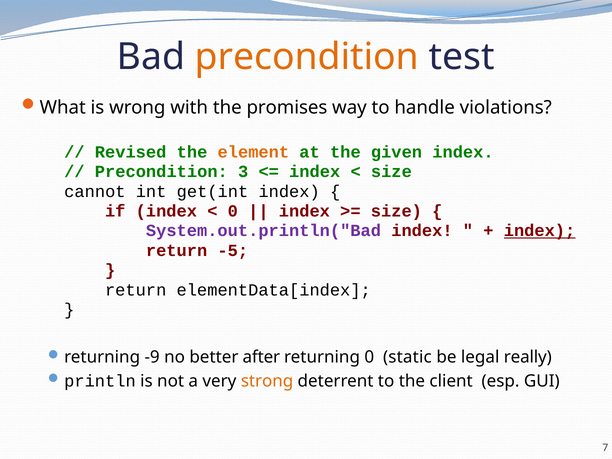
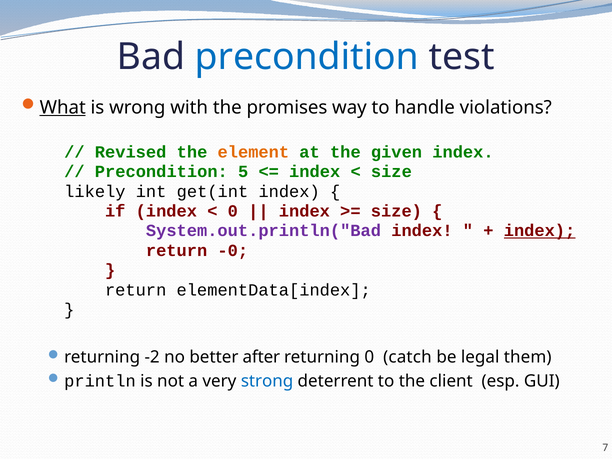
precondition at (307, 57) colour: orange -> blue
What underline: none -> present
3: 3 -> 5
cannot: cannot -> likely
-5: -5 -> -0
-9: -9 -> -2
static: static -> catch
really: really -> them
strong colour: orange -> blue
